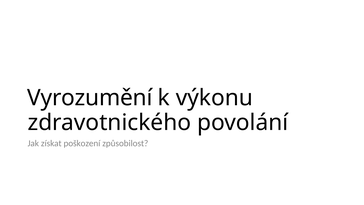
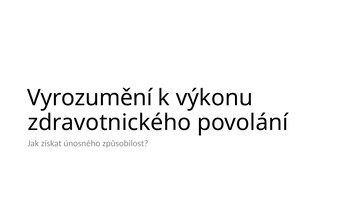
poškození: poškození -> únosného
